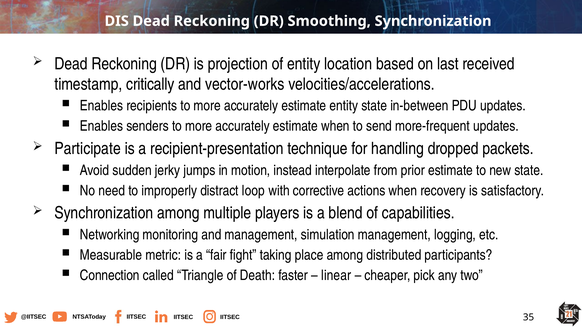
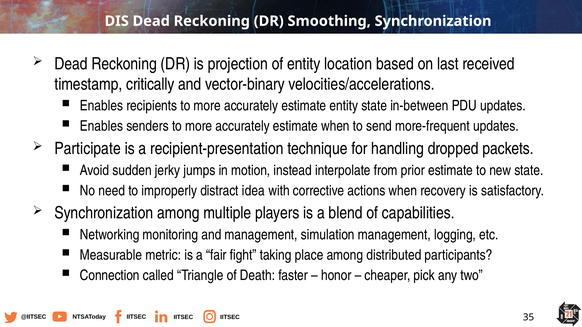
vector-works: vector-works -> vector-binary
loop: loop -> idea
linear: linear -> honor
